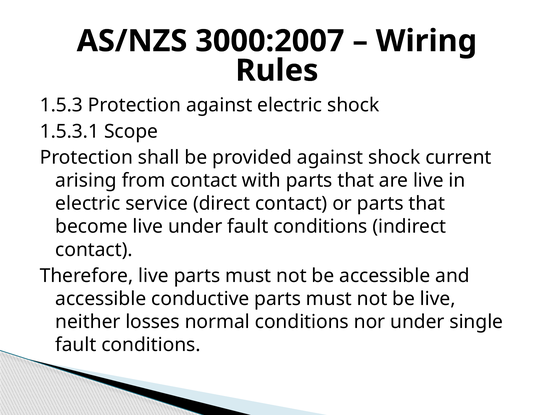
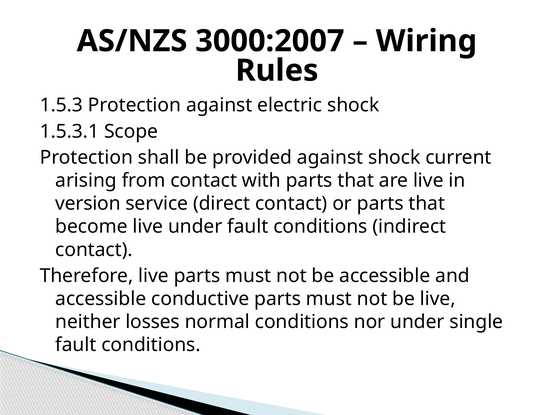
electric at (88, 204): electric -> version
